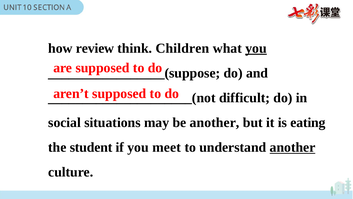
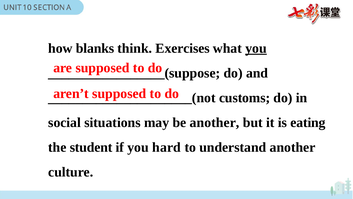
review: review -> blanks
Children: Children -> Exercises
difficult: difficult -> customs
meet: meet -> hard
another at (293, 147) underline: present -> none
